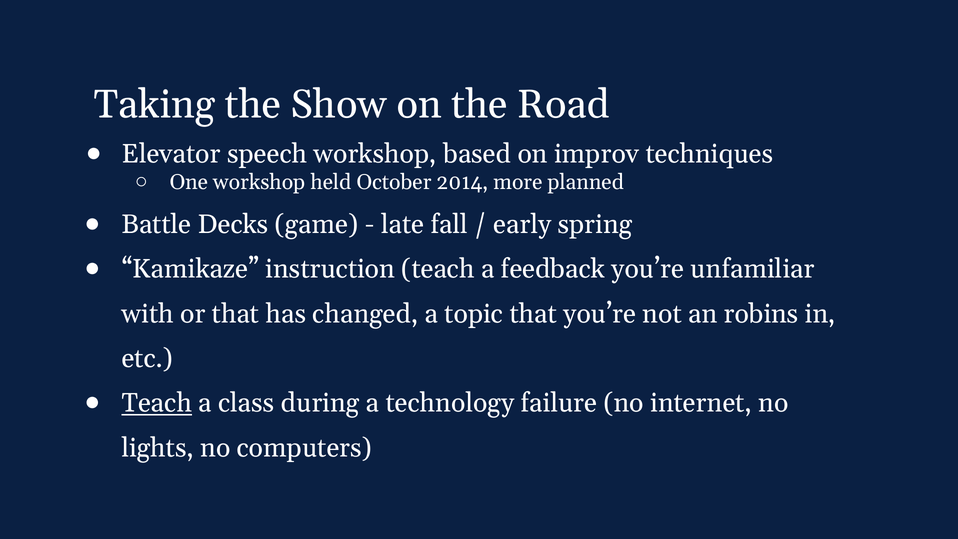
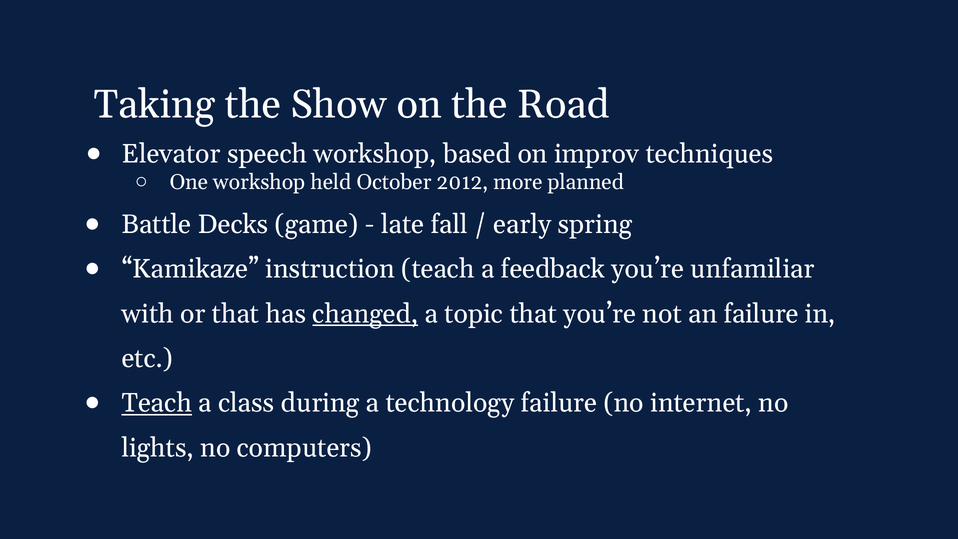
2014: 2014 -> 2012
changed underline: none -> present
an robins: robins -> failure
